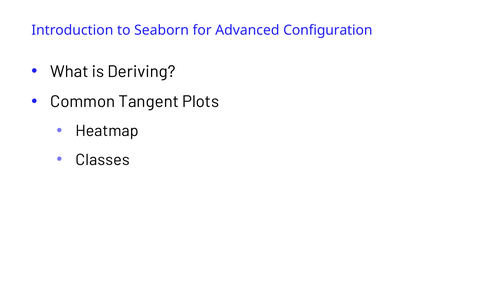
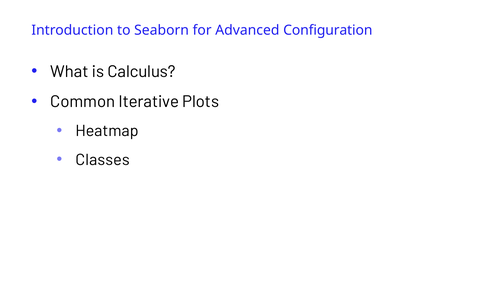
Deriving: Deriving -> Calculus
Tangent: Tangent -> Iterative
